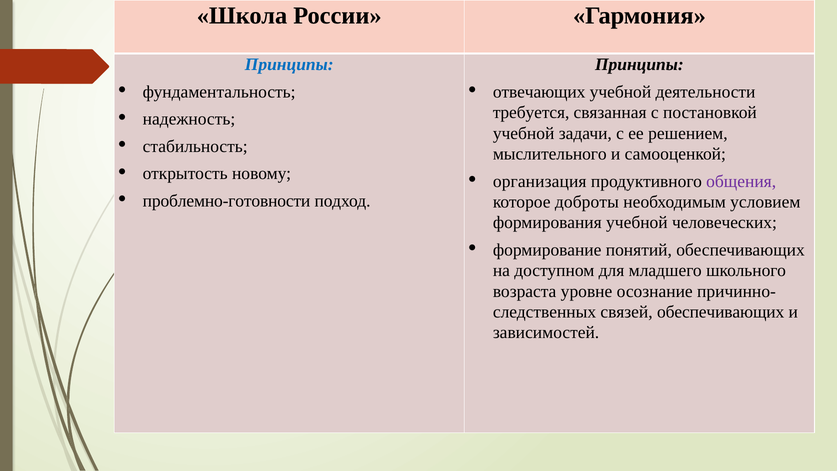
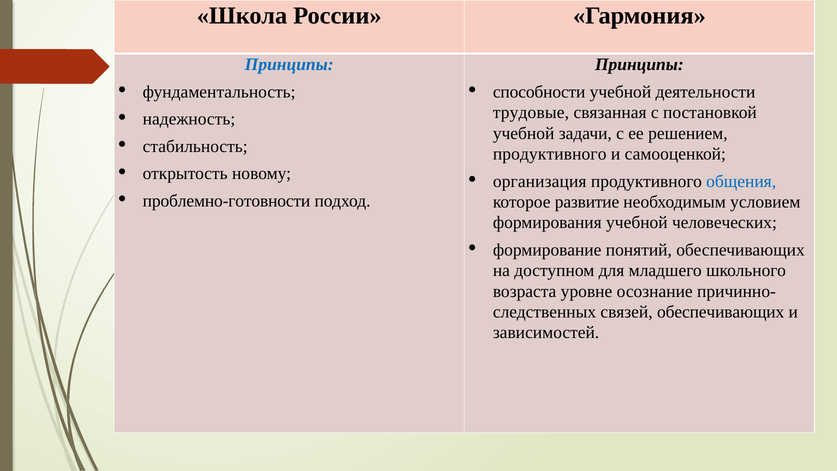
отвечающих: отвечающих -> способности
требуется: требуется -> трудовые
мыслительного at (550, 154): мыслительного -> продуктивного
общения colour: purple -> blue
доброты: доброты -> развитие
